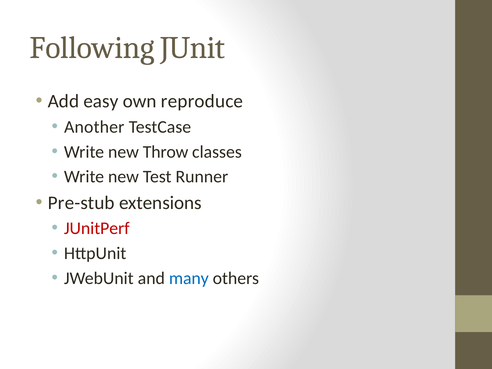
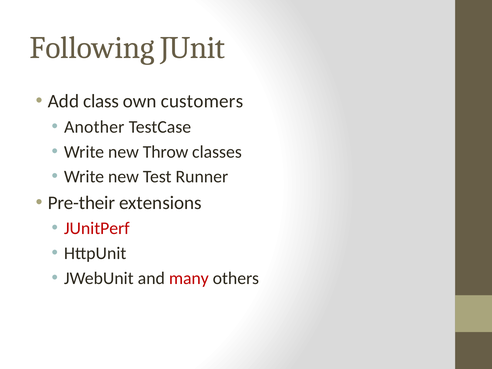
easy: easy -> class
reproduce: reproduce -> customers
Pre-stub: Pre-stub -> Pre-their
many colour: blue -> red
